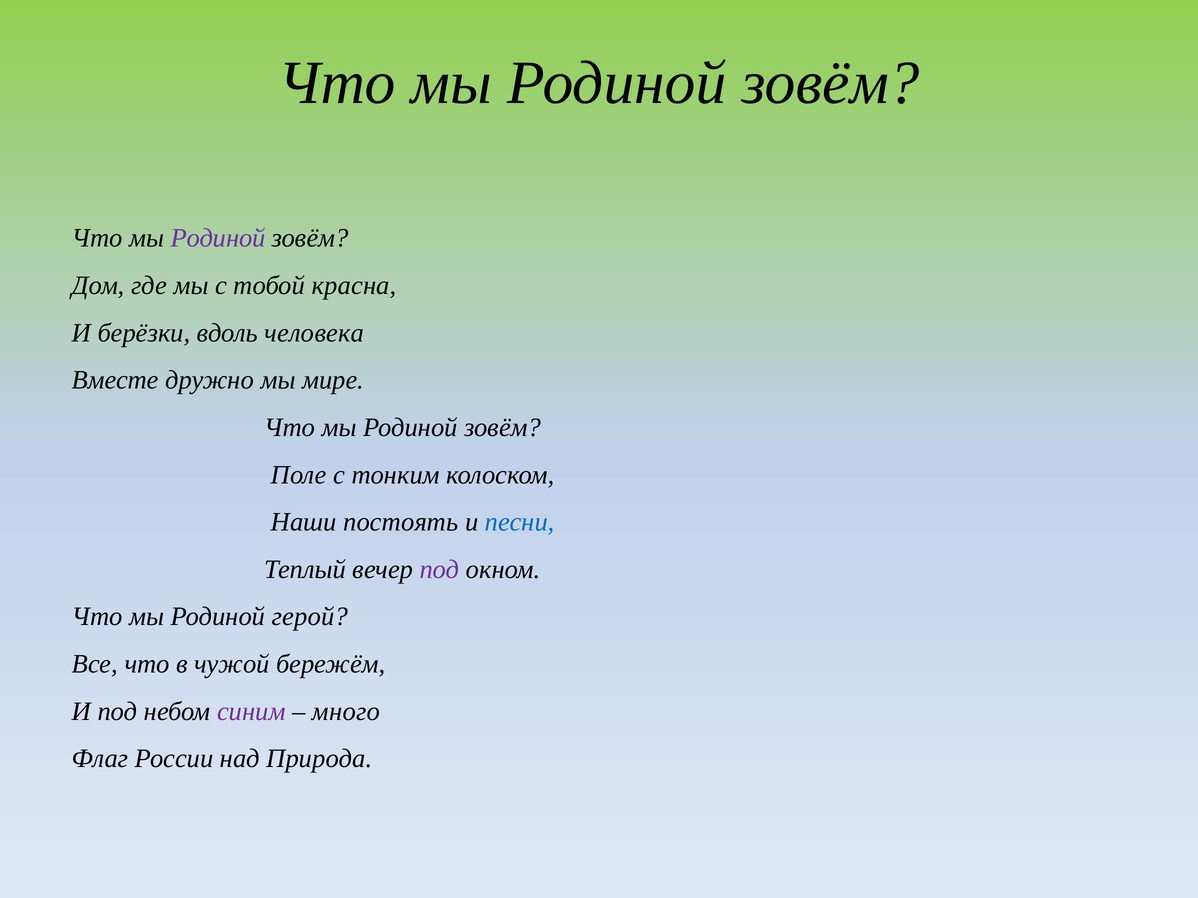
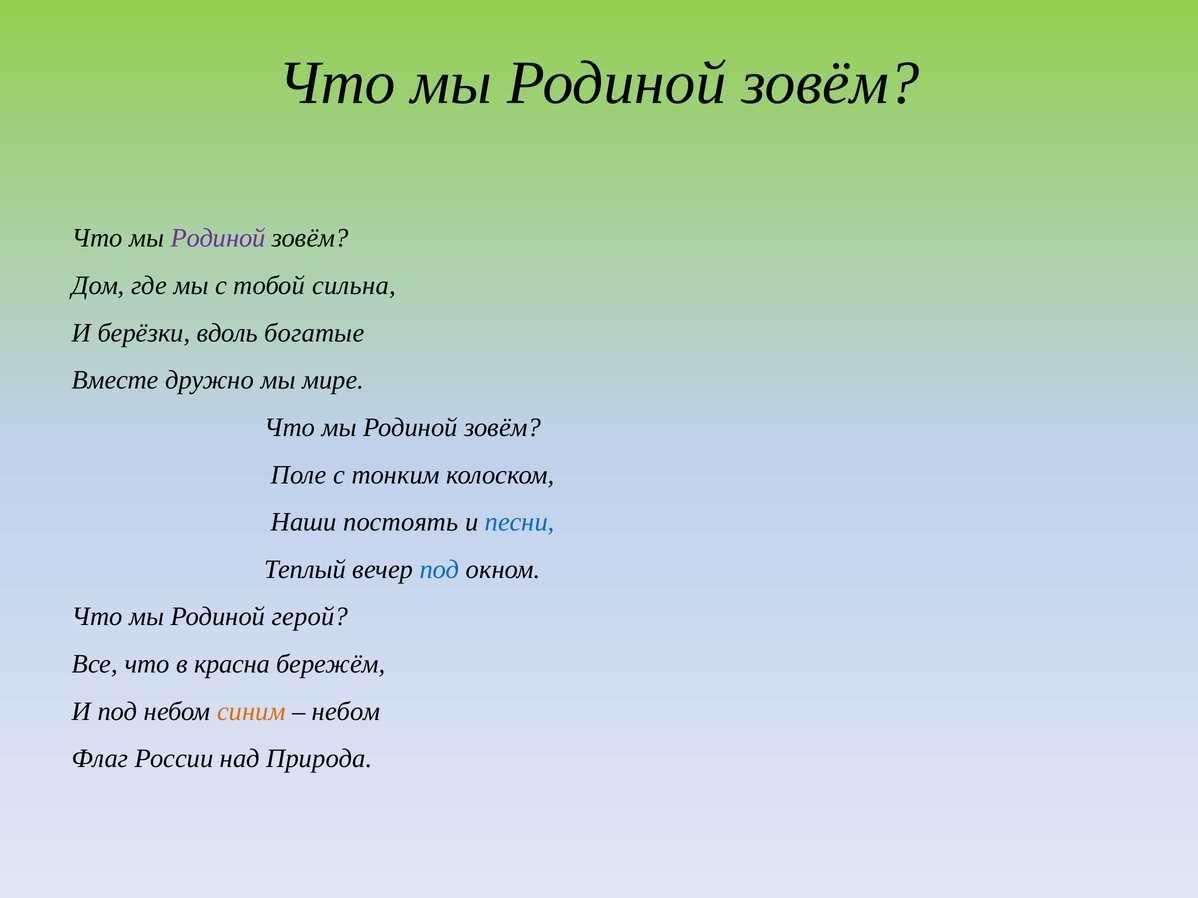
красна: красна -> сильна
человека: человека -> богатые
под at (440, 570) colour: purple -> blue
чужой: чужой -> красна
синим colour: purple -> orange
много at (346, 712): много -> небом
